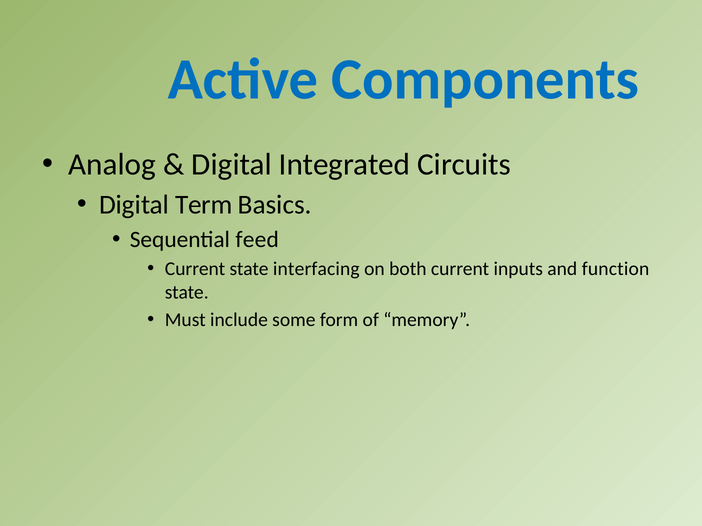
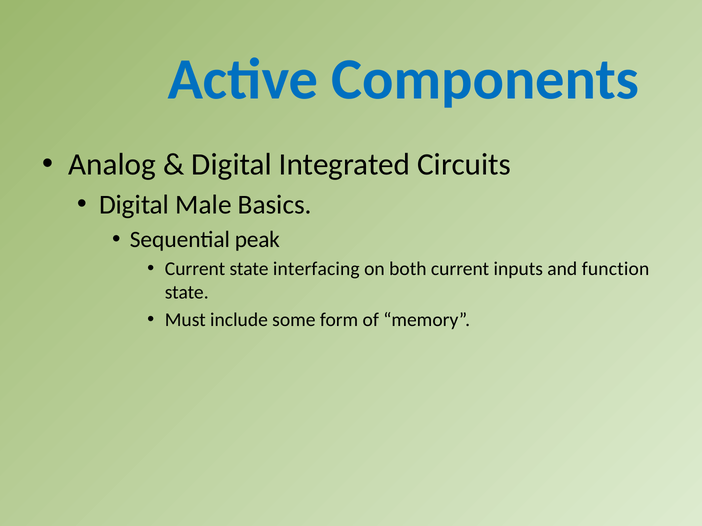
Term: Term -> Male
feed: feed -> peak
